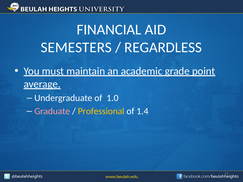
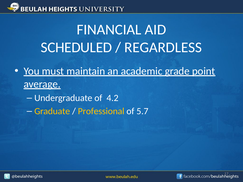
SEMESTERS: SEMESTERS -> SCHEDULED
1.0: 1.0 -> 4.2
Graduate colour: pink -> yellow
1.4: 1.4 -> 5.7
